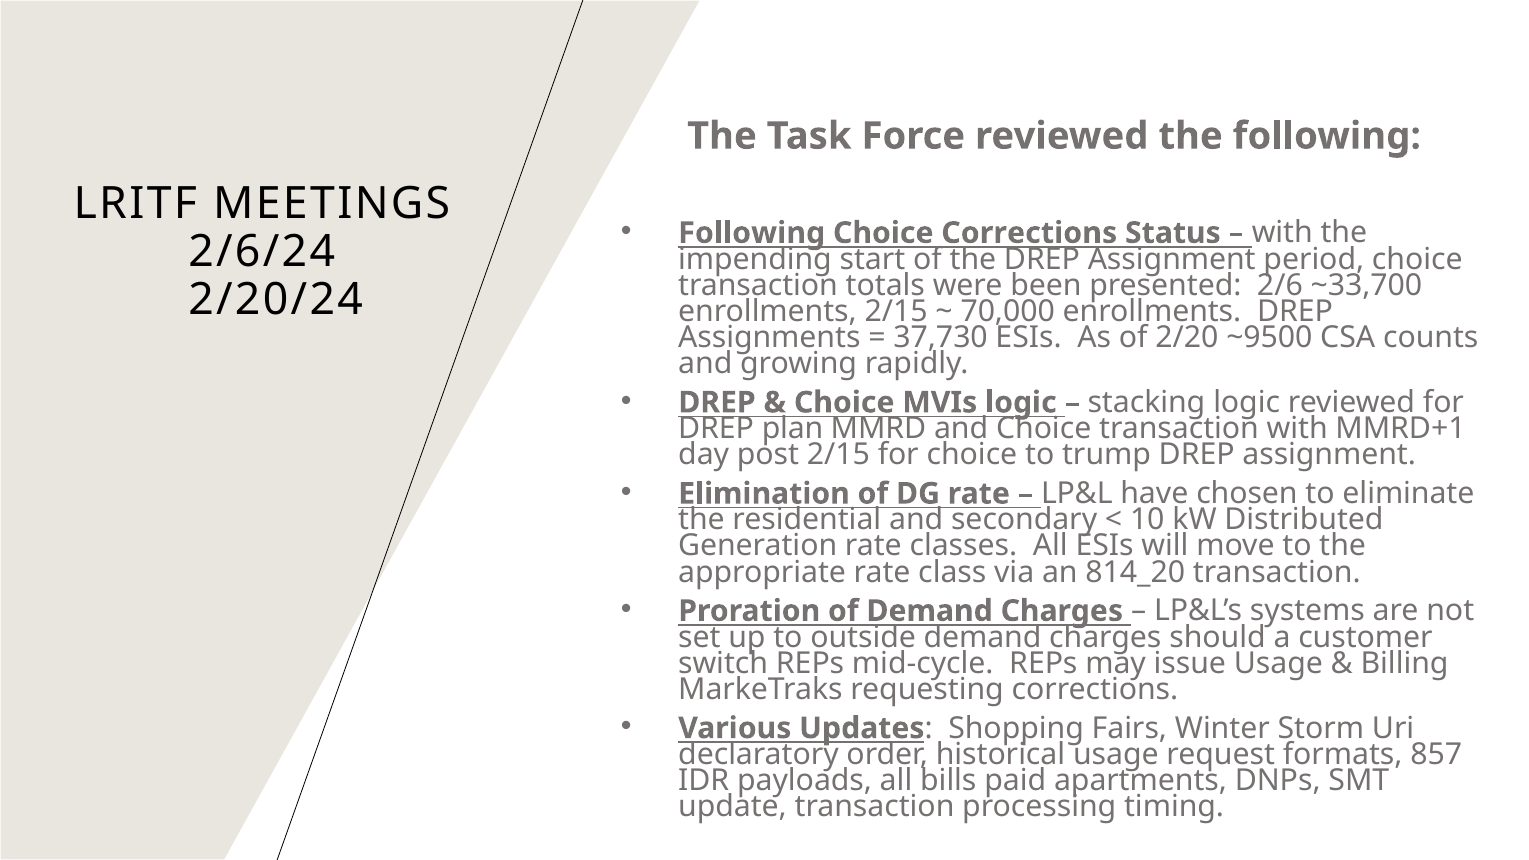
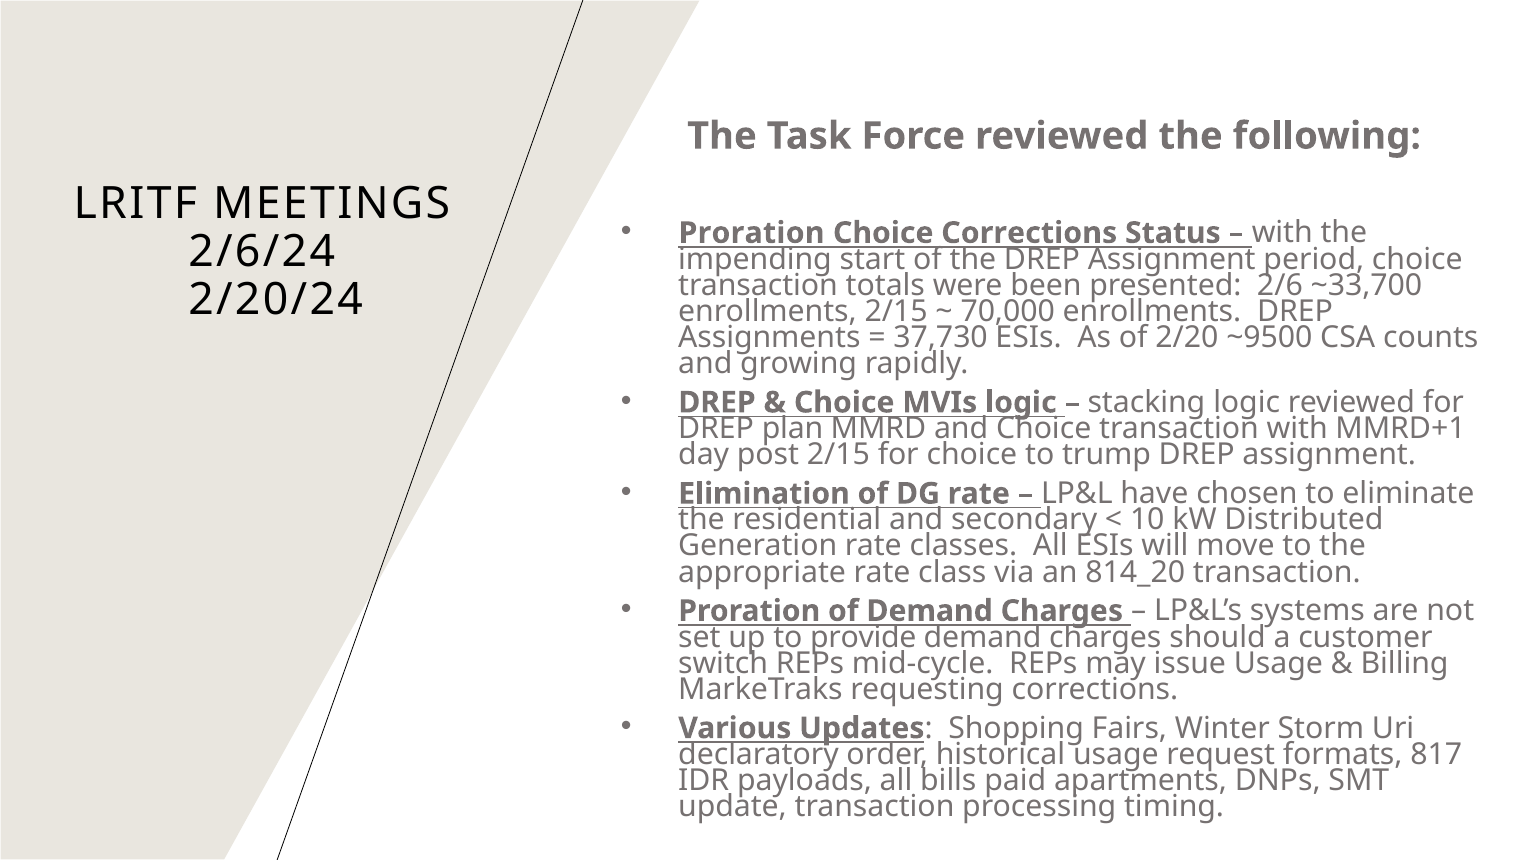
Following at (752, 233): Following -> Proration
outside: outside -> provide
857: 857 -> 817
